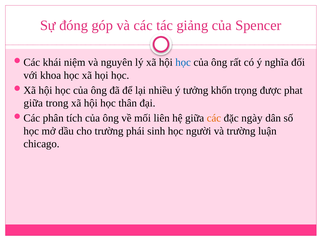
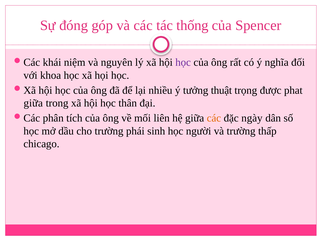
giảng: giảng -> thống
học at (183, 63) colour: blue -> purple
khốn: khốn -> thuật
luận: luận -> thấp
